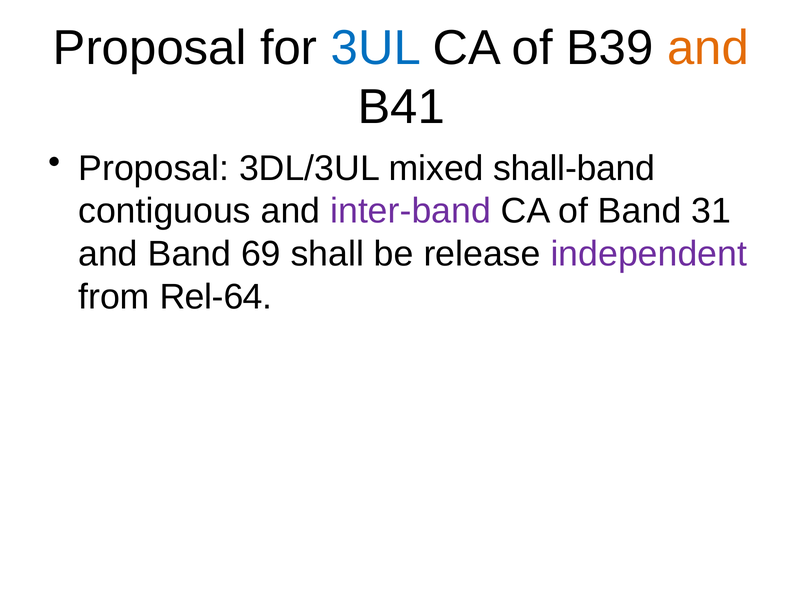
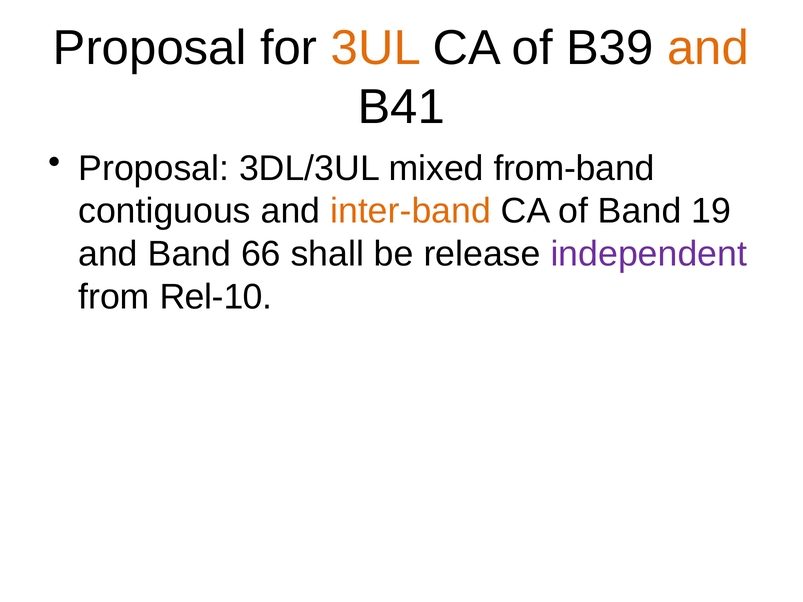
3UL colour: blue -> orange
shall-band: shall-band -> from-band
inter-band colour: purple -> orange
31: 31 -> 19
69: 69 -> 66
Rel-64: Rel-64 -> Rel-10
